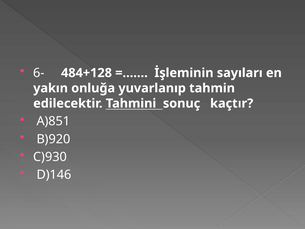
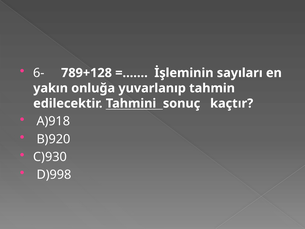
484+128: 484+128 -> 789+128
A)851: A)851 -> A)918
D)146: D)146 -> D)998
